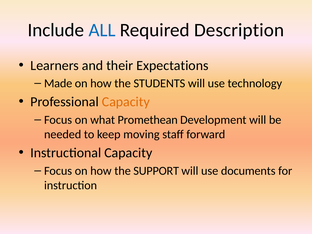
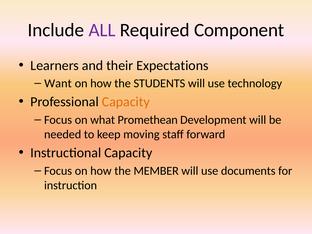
ALL colour: blue -> purple
Description: Description -> Component
Made: Made -> Want
SUPPORT: SUPPORT -> MEMBER
